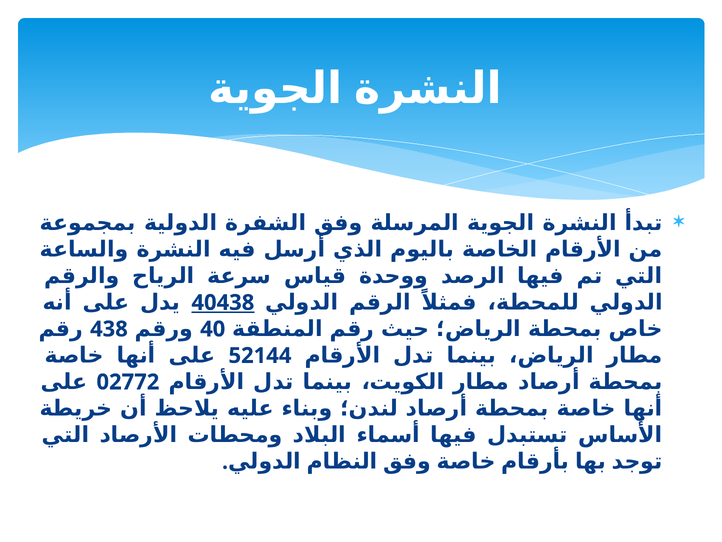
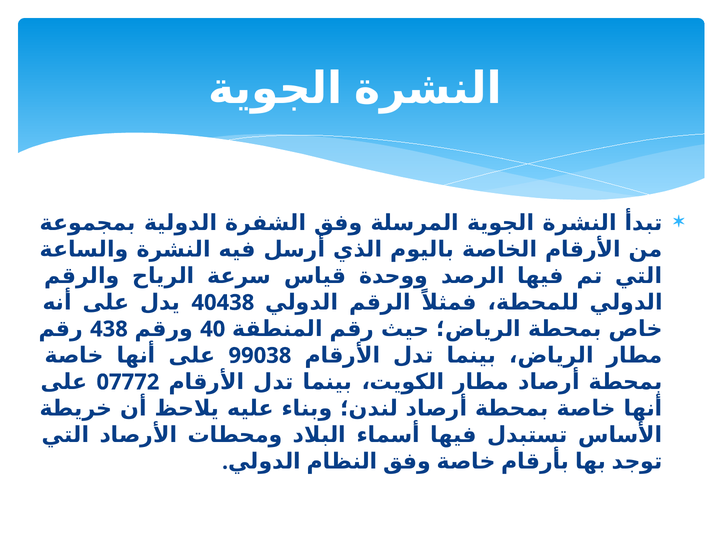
40438 underline: present -> none
52144: 52144 -> 99038
02772: 02772 -> 07772
